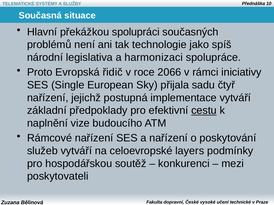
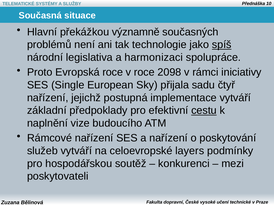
spolupráci: spolupráci -> významně
spíš underline: none -> present
Evropská řidič: řidič -> roce
2066: 2066 -> 2098
